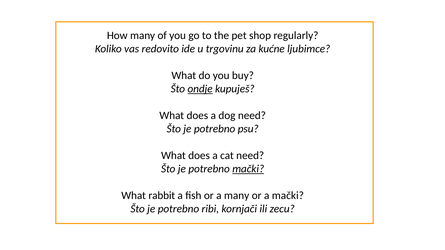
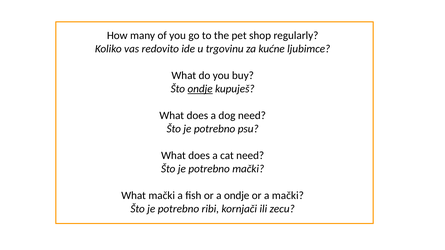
mački at (248, 169) underline: present -> none
What rabbit: rabbit -> mački
a many: many -> ondje
